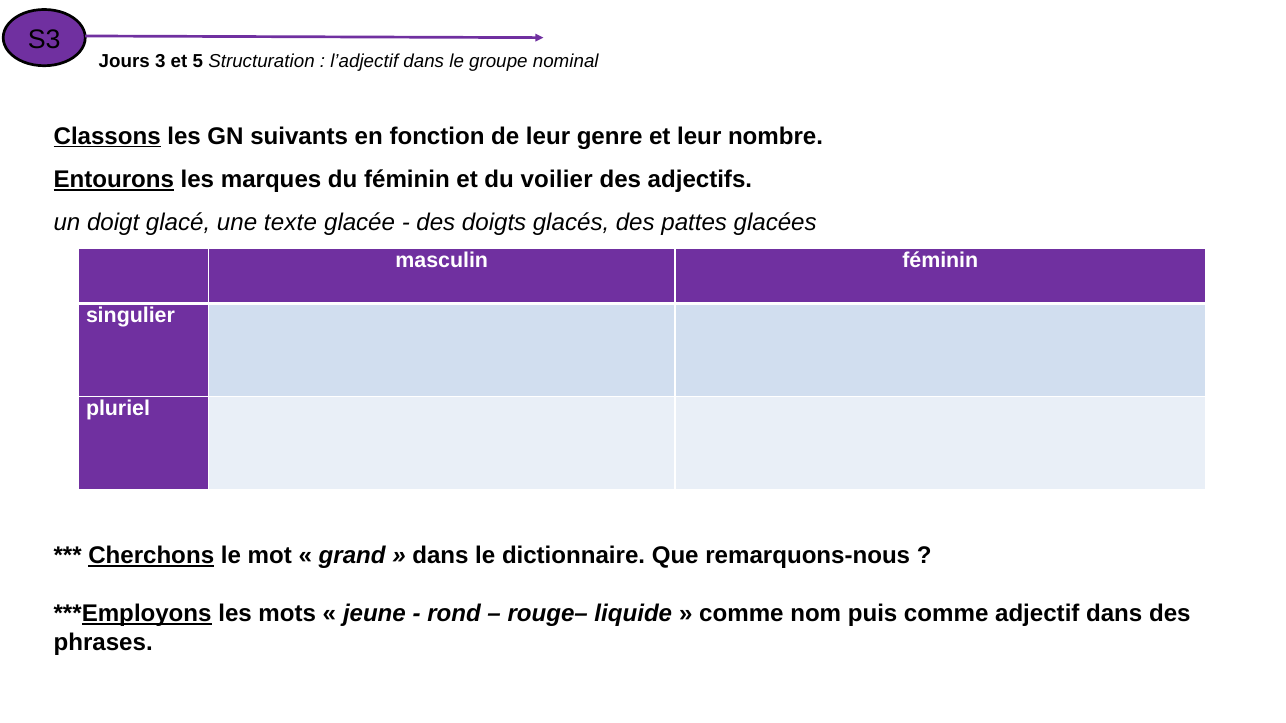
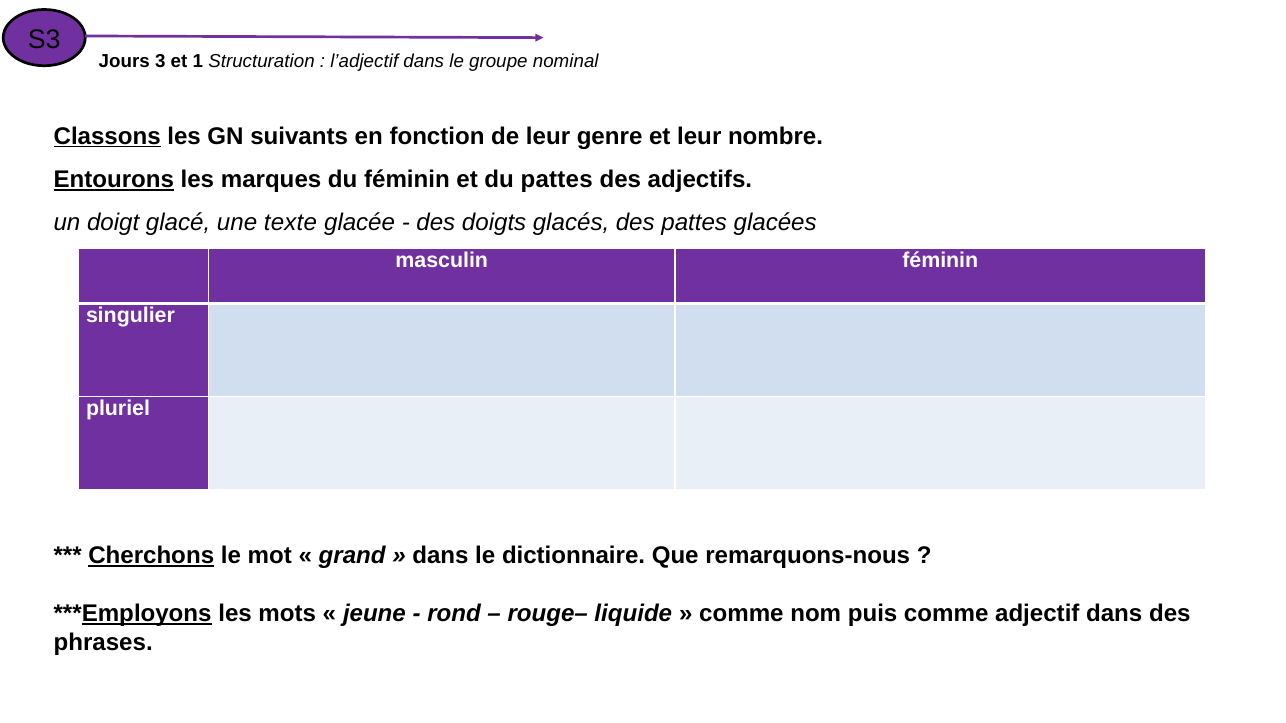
5: 5 -> 1
du voilier: voilier -> pattes
